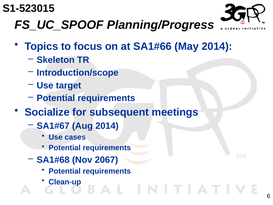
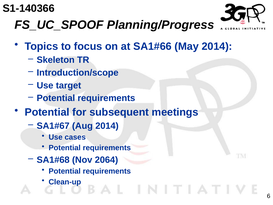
S1-523015: S1-523015 -> S1-140366
Socialize at (47, 112): Socialize -> Potential
2067: 2067 -> 2064
